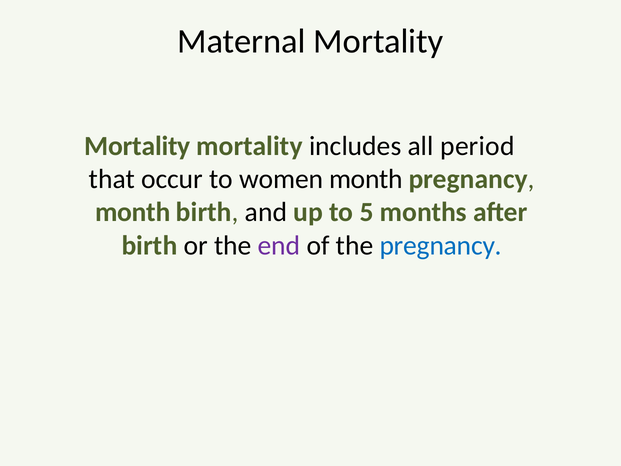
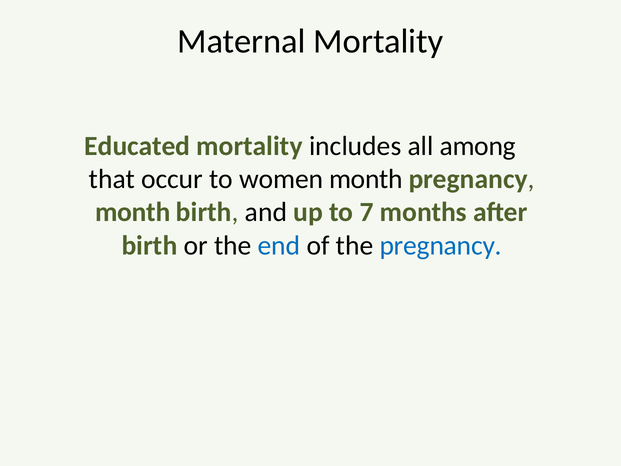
Mortality at (137, 146): Mortality -> Educated
period: period -> among
5: 5 -> 7
end colour: purple -> blue
